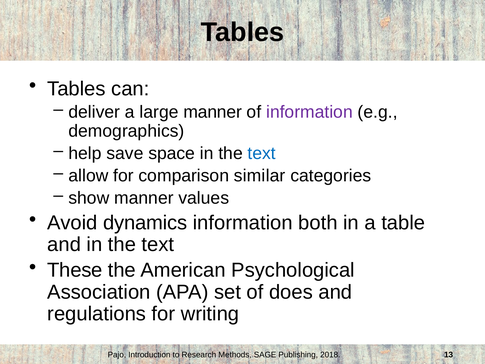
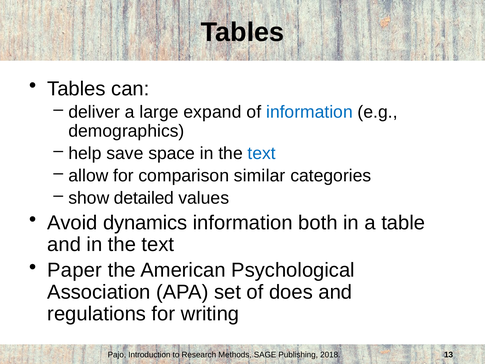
large manner: manner -> expand
information at (309, 112) colour: purple -> blue
show manner: manner -> detailed
These: These -> Paper
